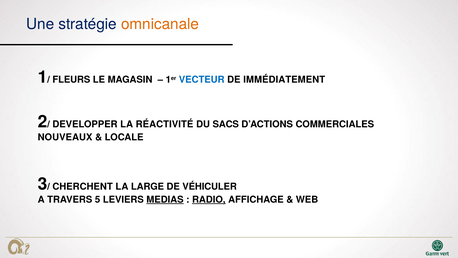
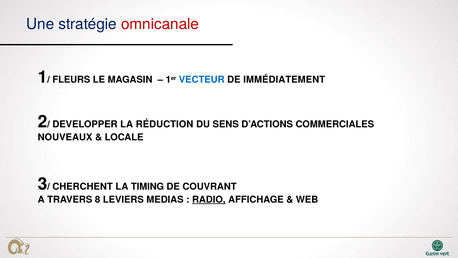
omnicanale colour: orange -> red
RÉACTIVITÉ: RÉACTIVITÉ -> RÉDUCTION
SACS: SACS -> SENS
LARGE: LARGE -> TIMING
VÉHICULER: VÉHICULER -> COUVRANT
5: 5 -> 8
MEDIAS underline: present -> none
